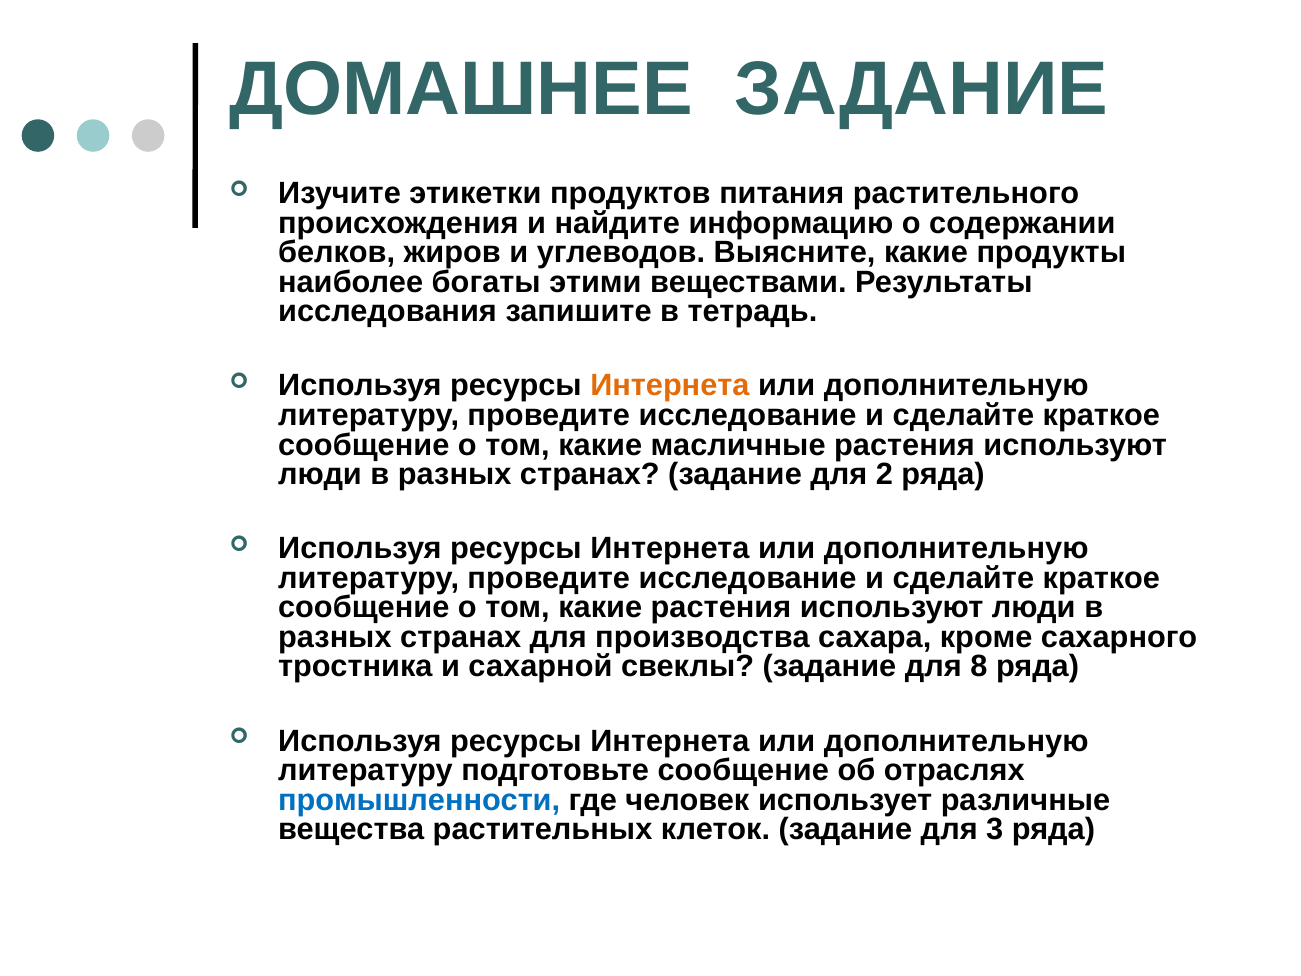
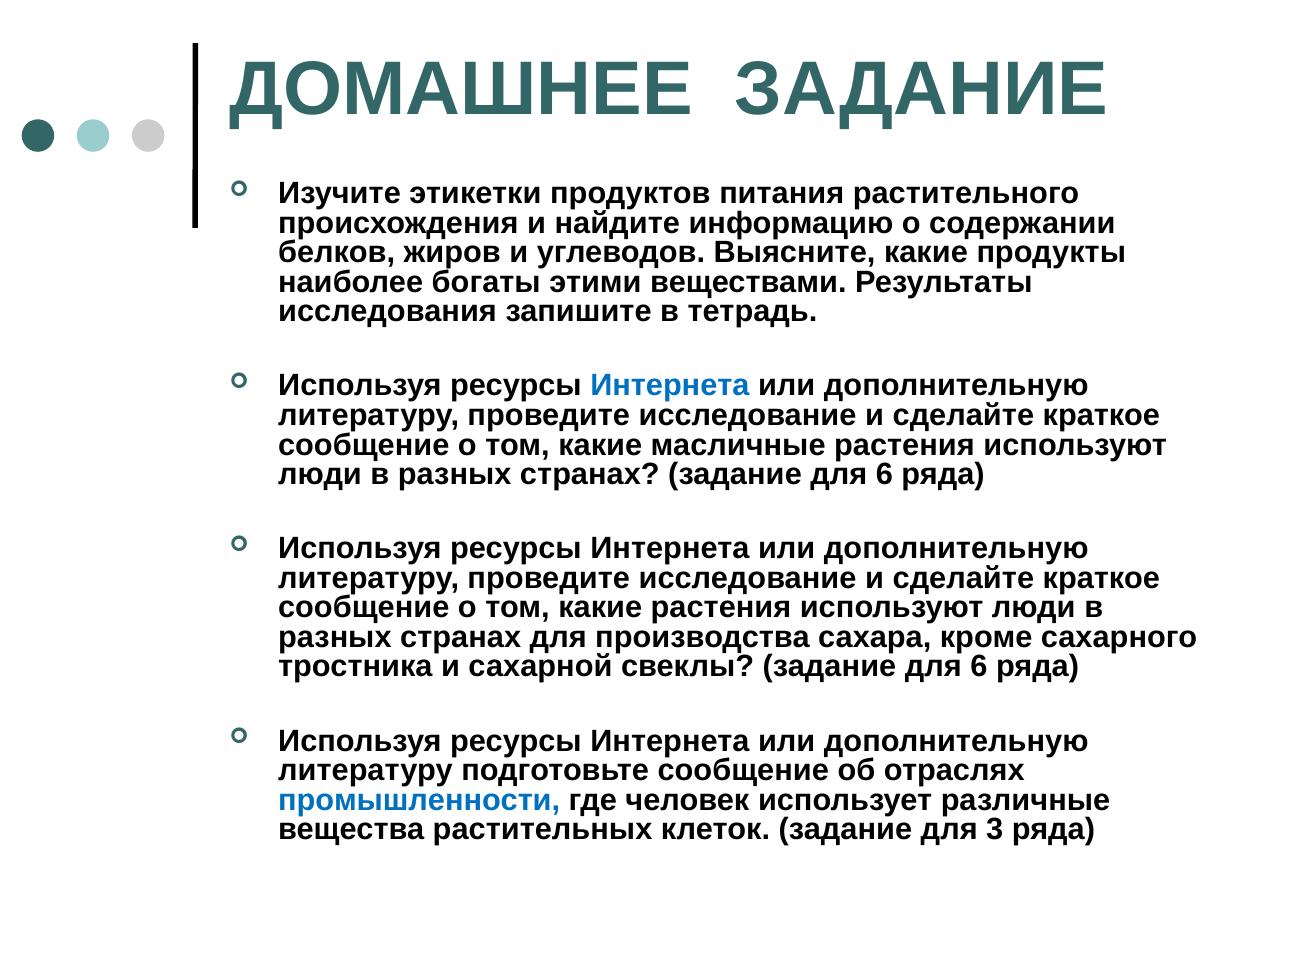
Интернета at (670, 386) colour: orange -> blue
странах задание для 2: 2 -> 6
свеклы задание для 8: 8 -> 6
